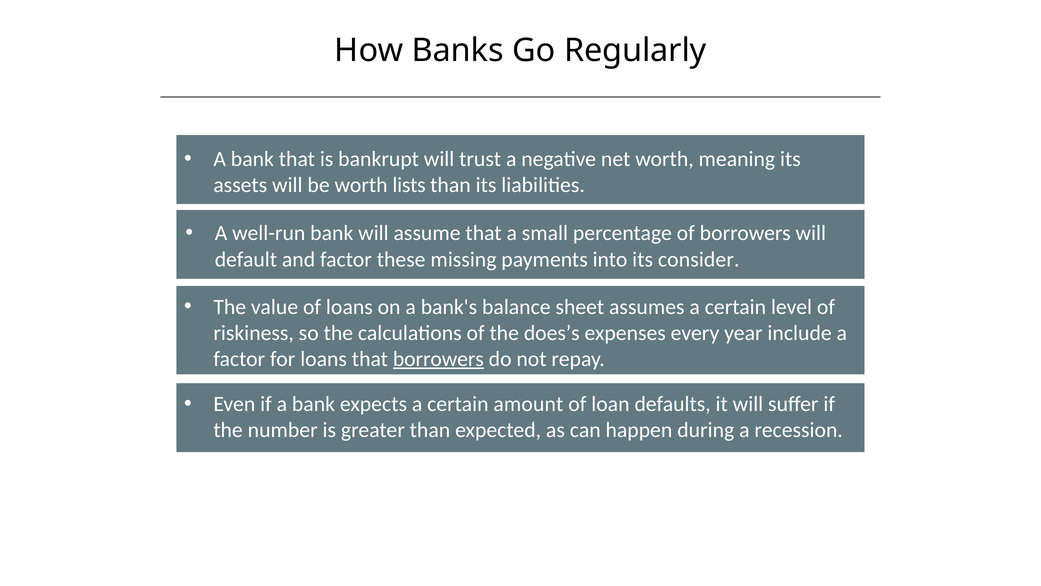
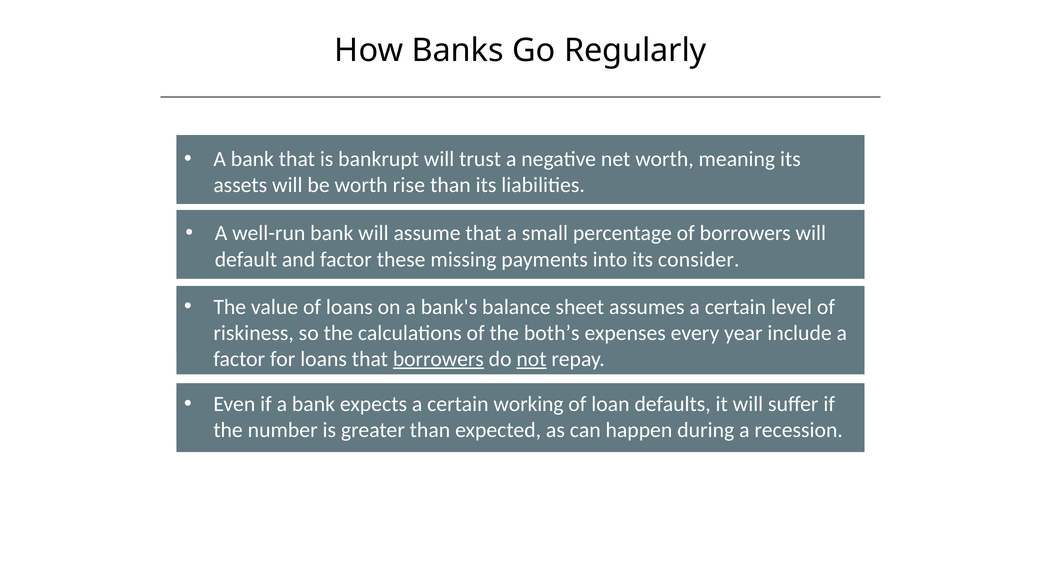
lists: lists -> rise
does’s: does’s -> both’s
not underline: none -> present
amount: amount -> working
